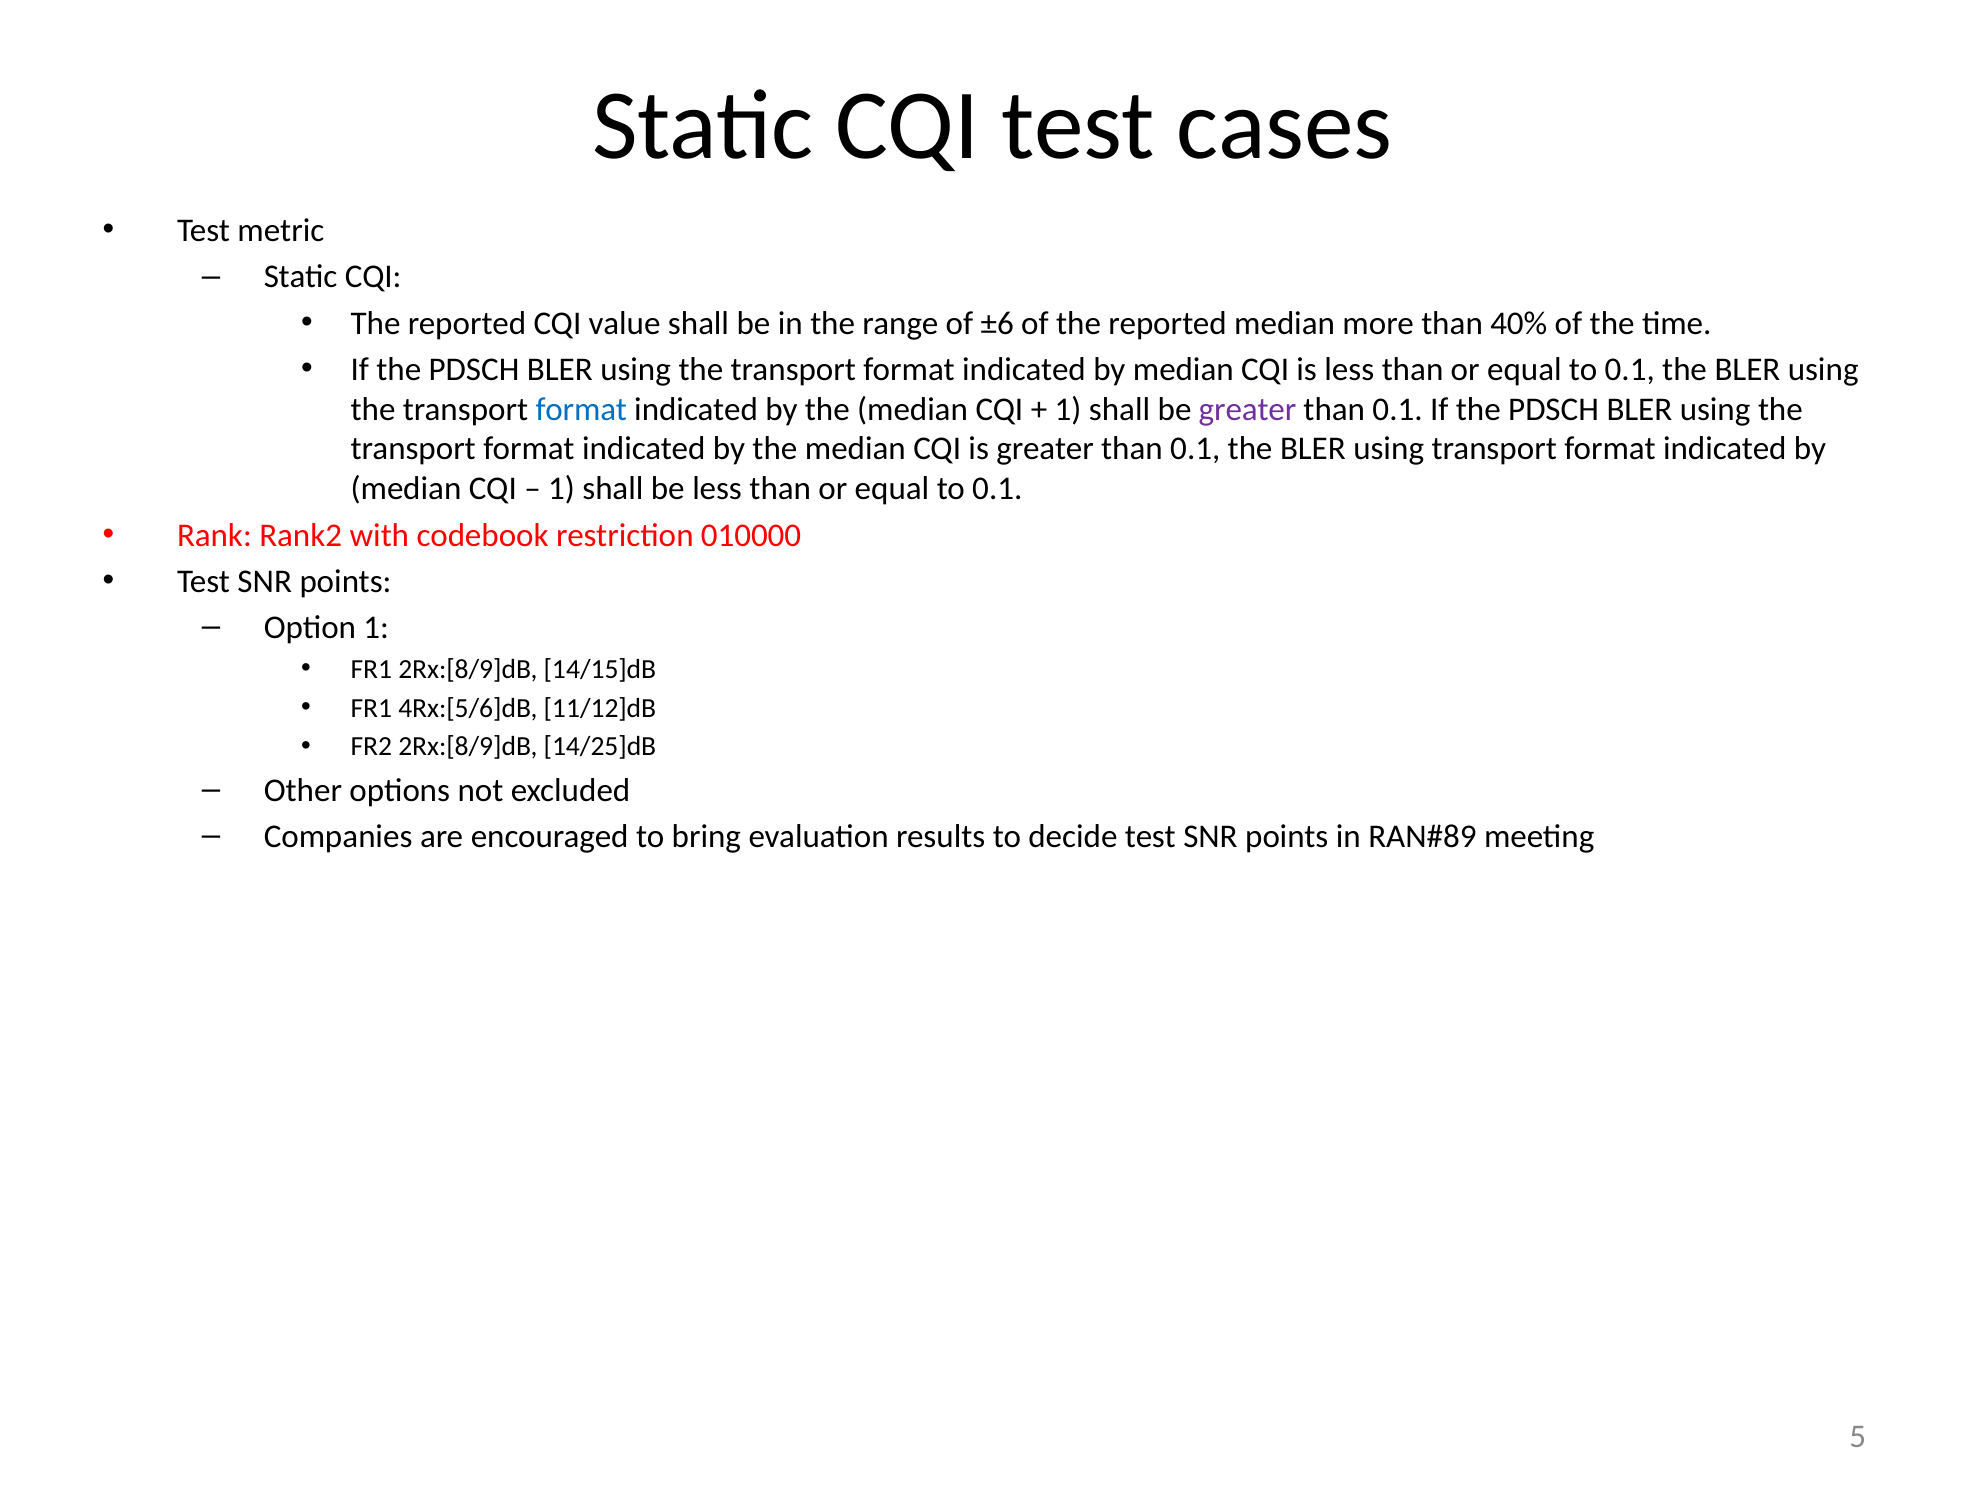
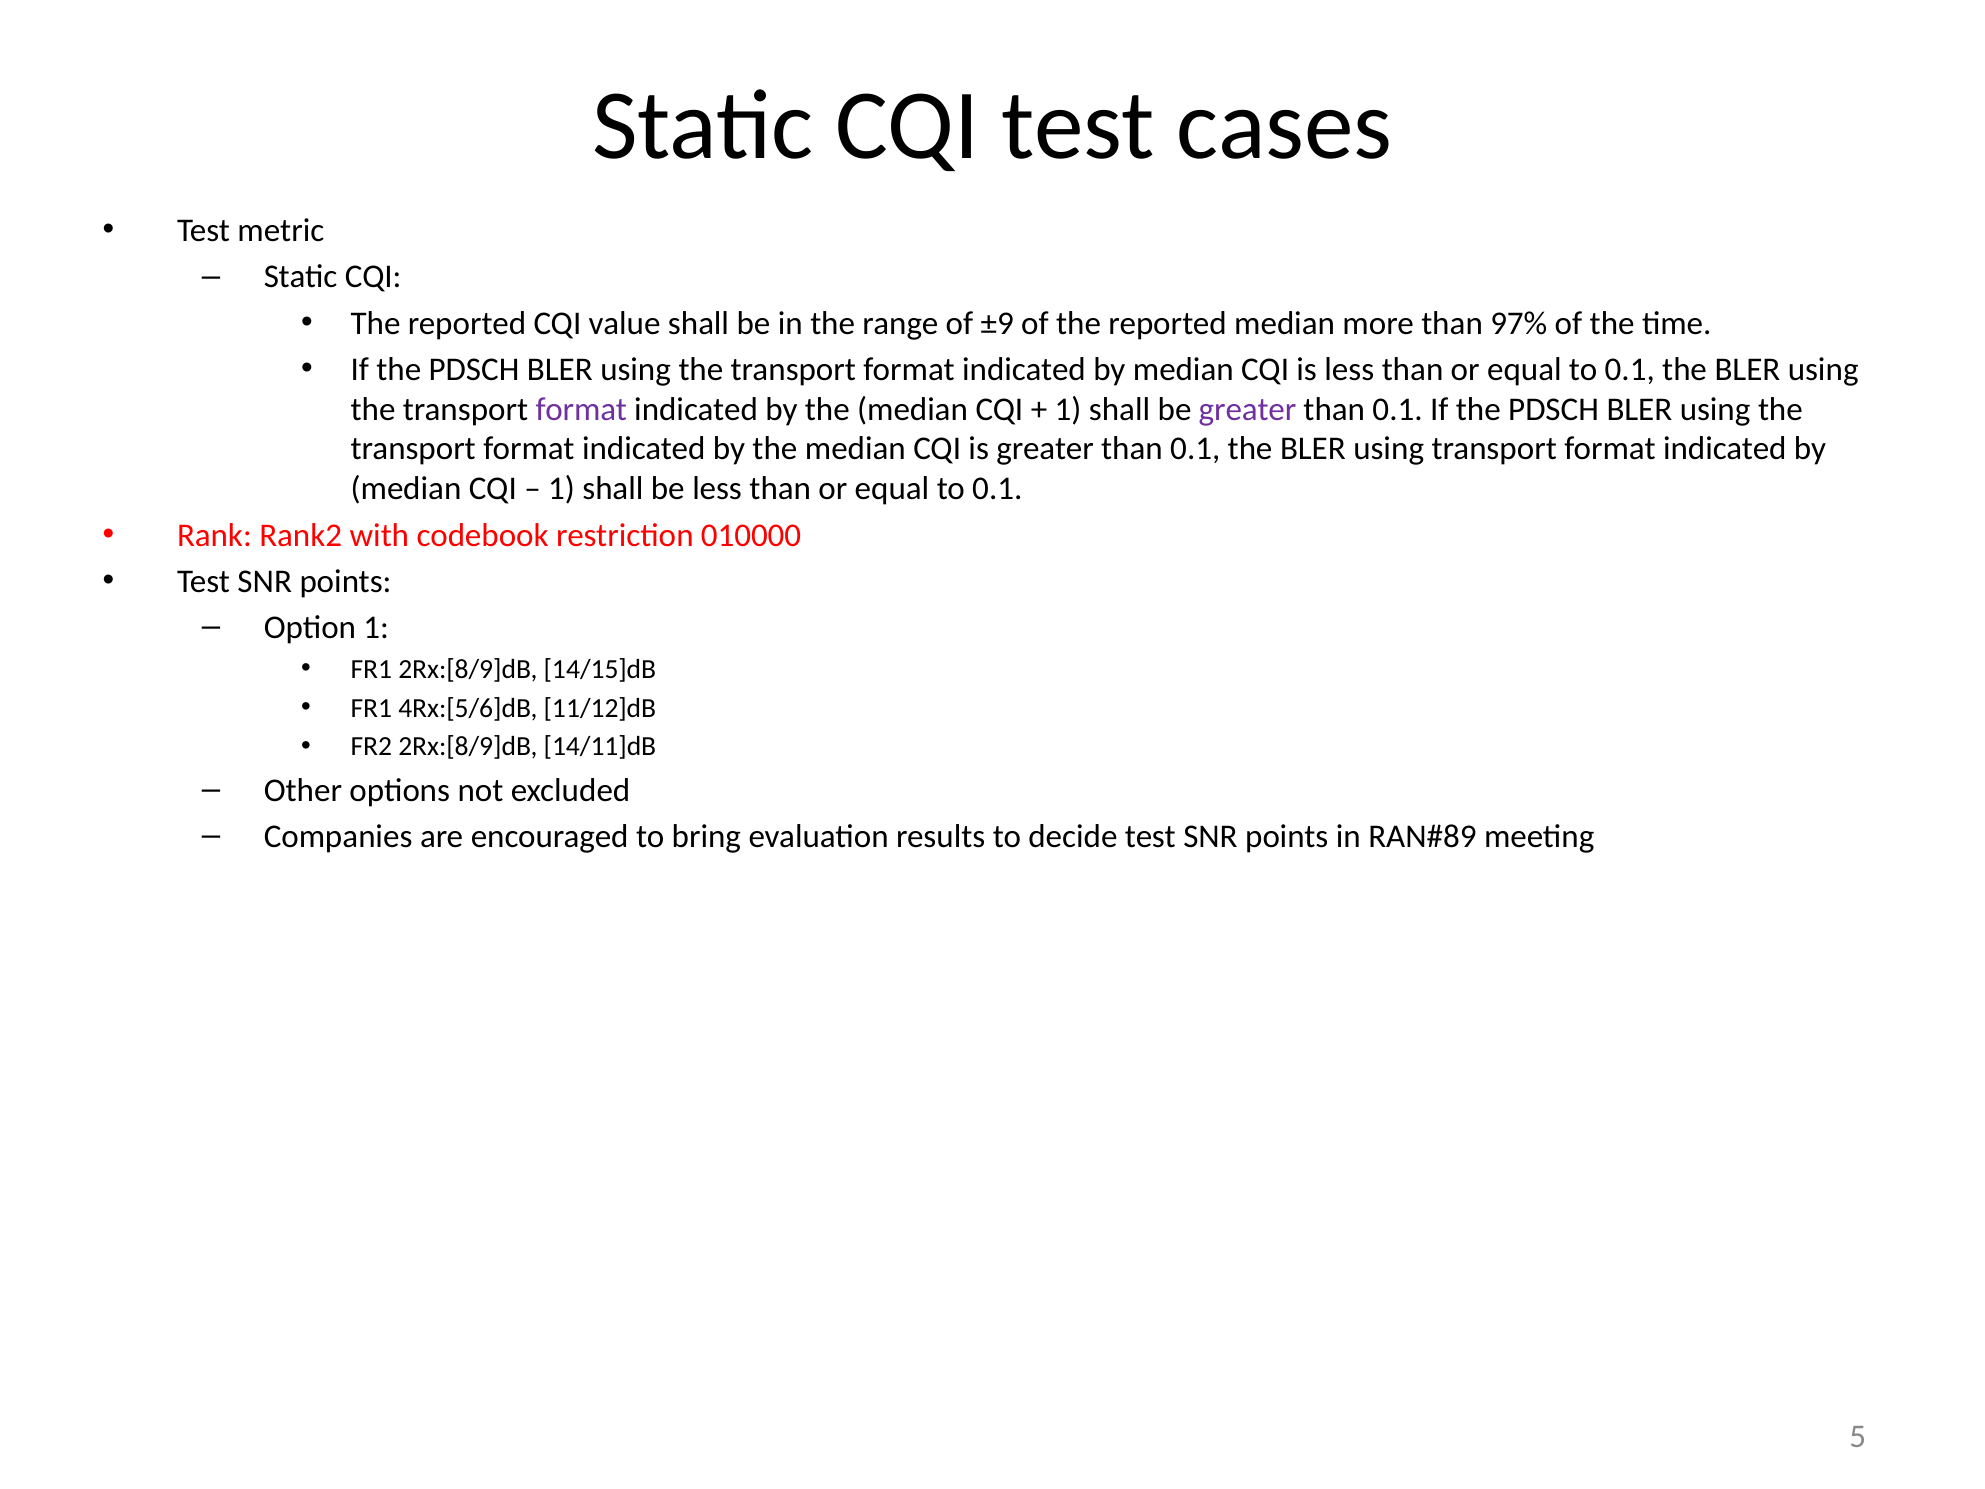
±6: ±6 -> ±9
40%: 40% -> 97%
format at (581, 409) colour: blue -> purple
14/25]dB: 14/25]dB -> 14/11]dB
